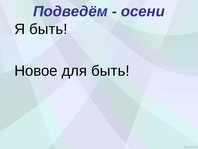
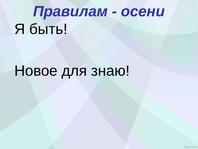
Подведём: Подведём -> Правилам
для быть: быть -> знаю
